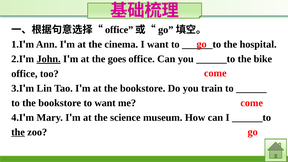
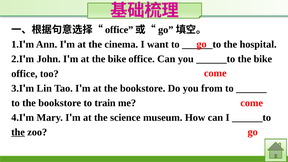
John underline: present -> none
at the goes: goes -> bike
train: train -> from
to want: want -> train
